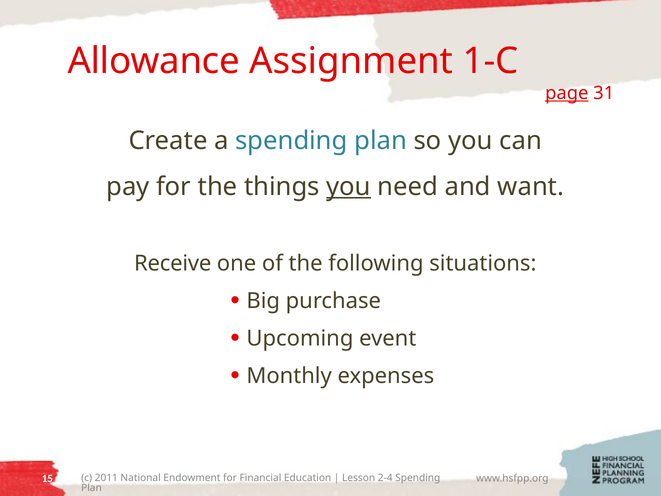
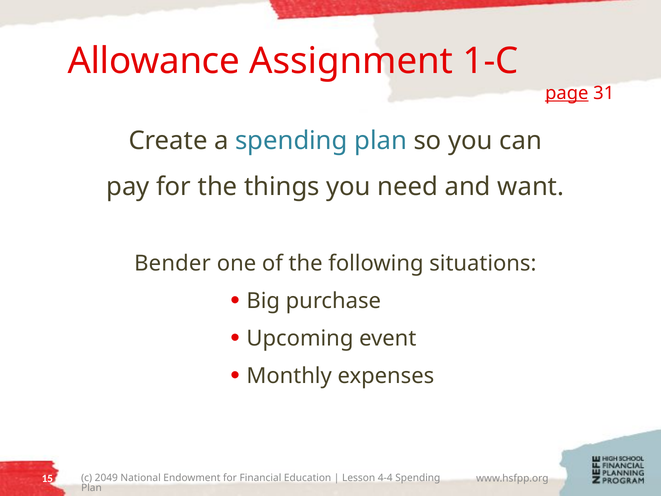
you at (349, 187) underline: present -> none
Receive: Receive -> Bender
2011: 2011 -> 2049
2-4: 2-4 -> 4-4
